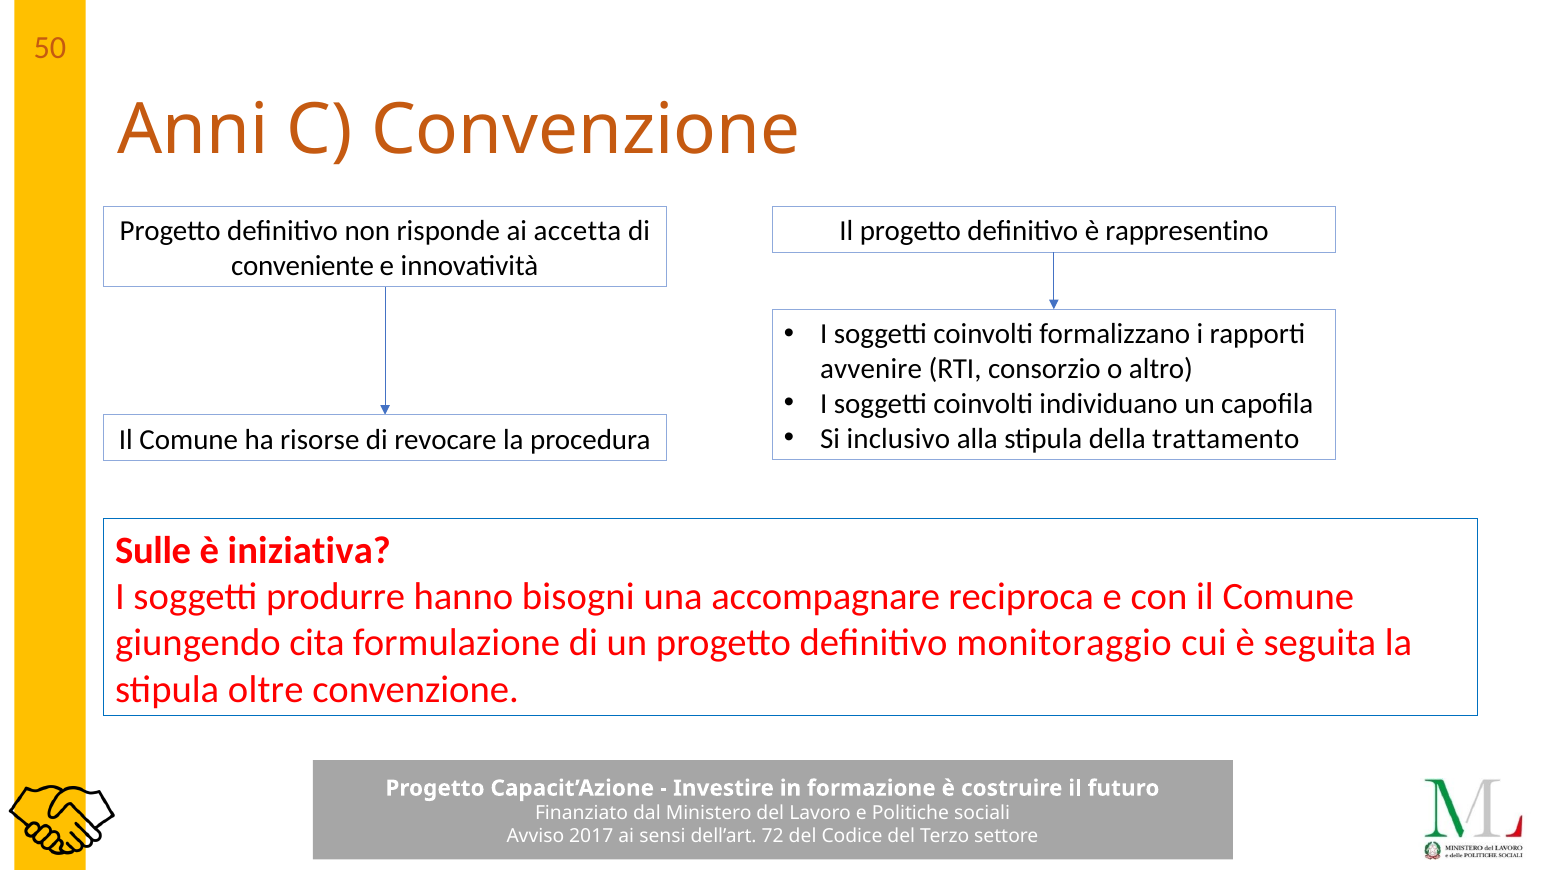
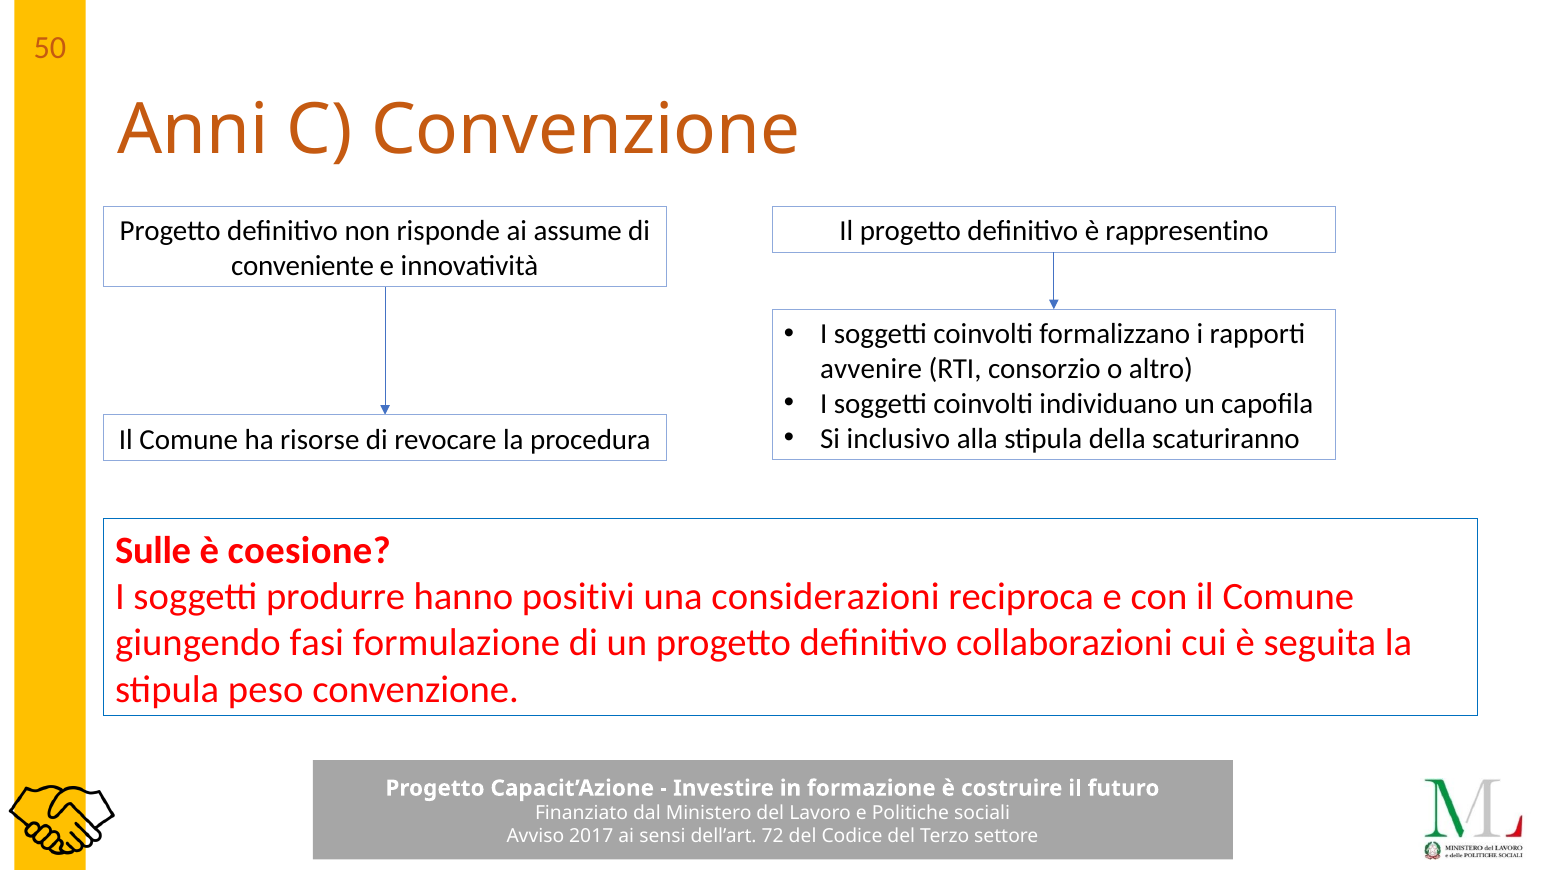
accetta: accetta -> assume
trattamento: trattamento -> scaturiranno
iniziativa: iniziativa -> coesione
bisogni: bisogni -> positivi
accompagnare: accompagnare -> considerazioni
cita: cita -> fasi
monitoraggio: monitoraggio -> collaborazioni
oltre: oltre -> peso
